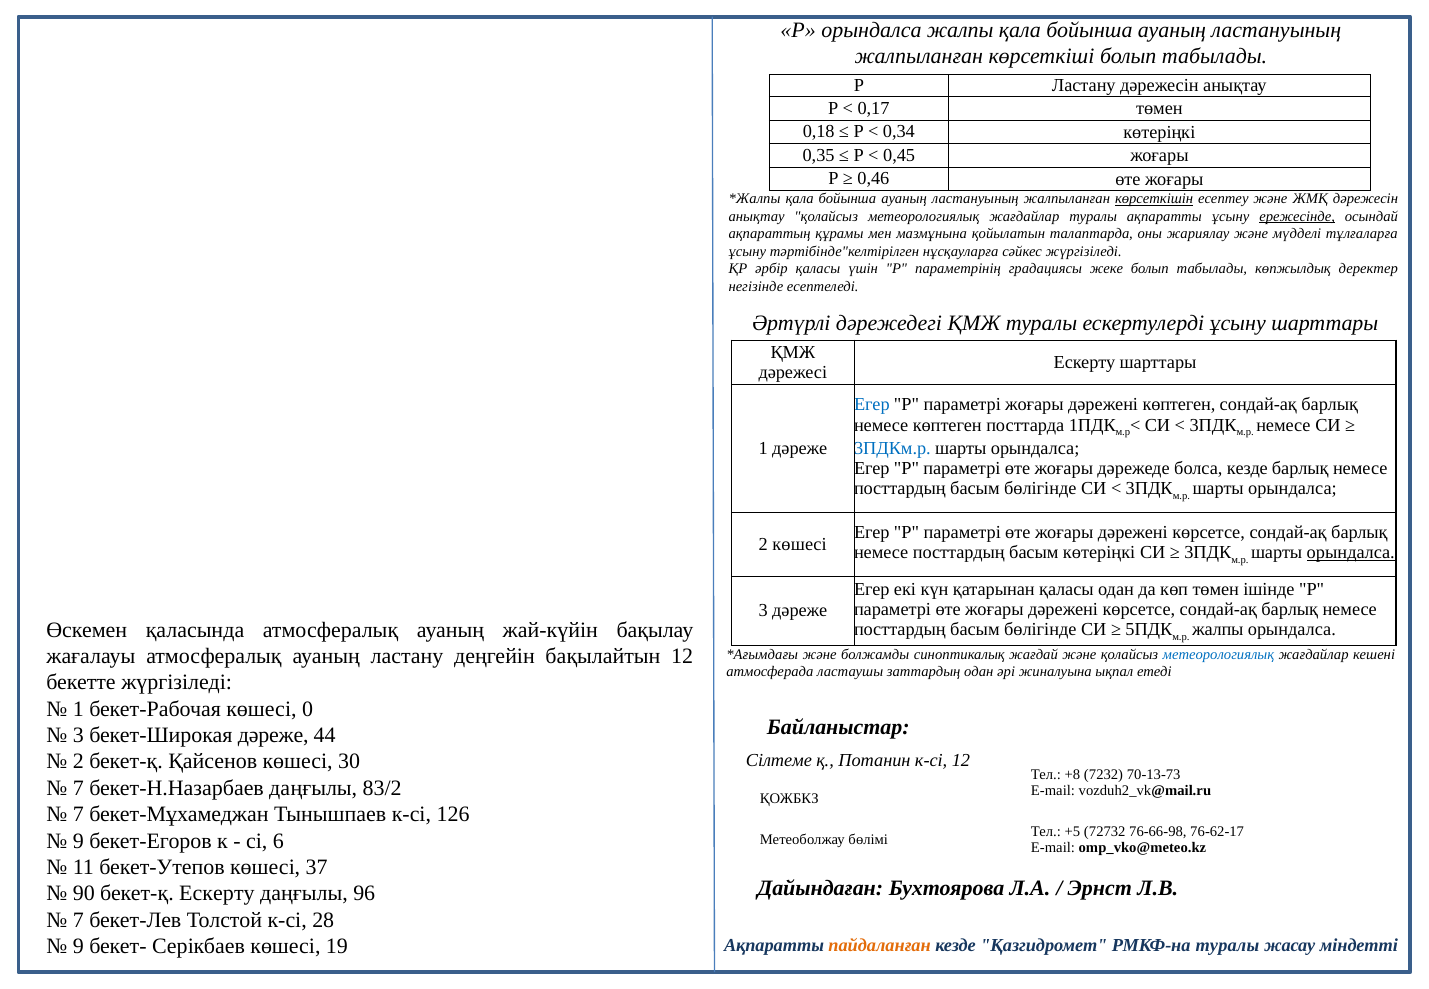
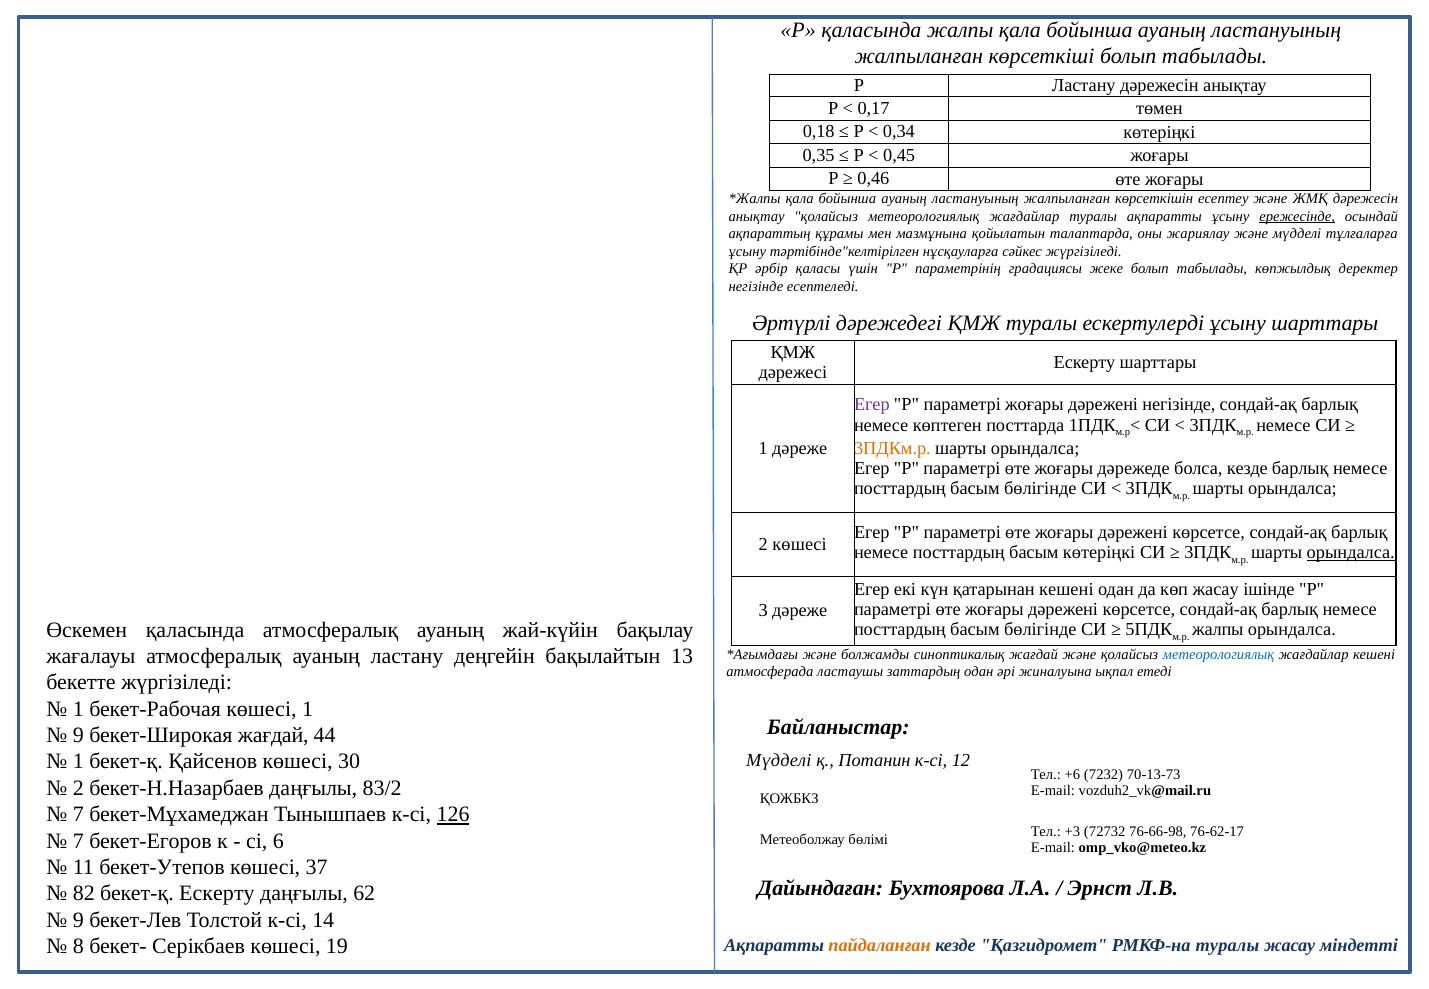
Р орындалса: орындалса -> қаласында
көрсеткішін underline: present -> none
Егер at (872, 405) colour: blue -> purple
дәрежені көптеген: көптеген -> негізінде
3ПДКм.р colour: blue -> orange
қатарынан қаласы: қаласы -> кешені
көп төмен: төмен -> жасау
бақылайтын 12: 12 -> 13
көшесі 0: 0 -> 1
3 at (78, 736): 3 -> 9
бекет-Широкая дәреже: дәреже -> жағдай
Сілтеме at (779, 760): Сілтеме -> Мүдделі
2 at (78, 762): 2 -> 1
+8: +8 -> +6
7 at (78, 788): 7 -> 2
126 underline: none -> present
+5: +5 -> +3
9 at (78, 841): 9 -> 7
90: 90 -> 82
96: 96 -> 62
7 at (78, 920): 7 -> 9
28: 28 -> 14
9 at (78, 947): 9 -> 8
